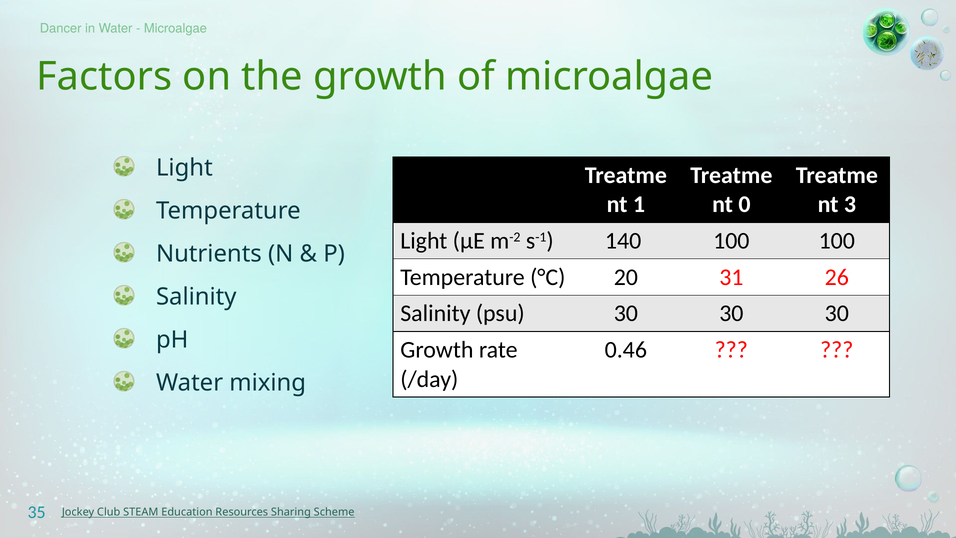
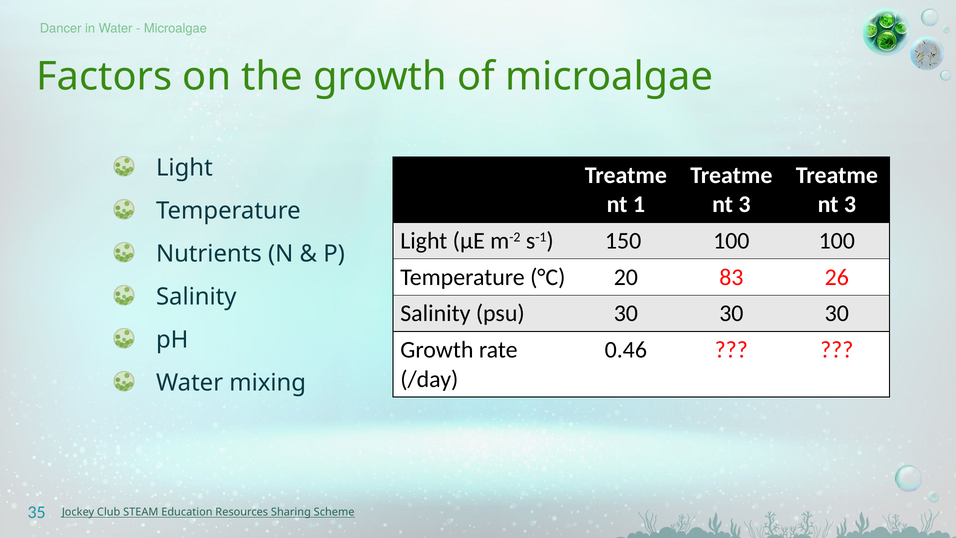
0 at (744, 204): 0 -> 3
140: 140 -> 150
31: 31 -> 83
